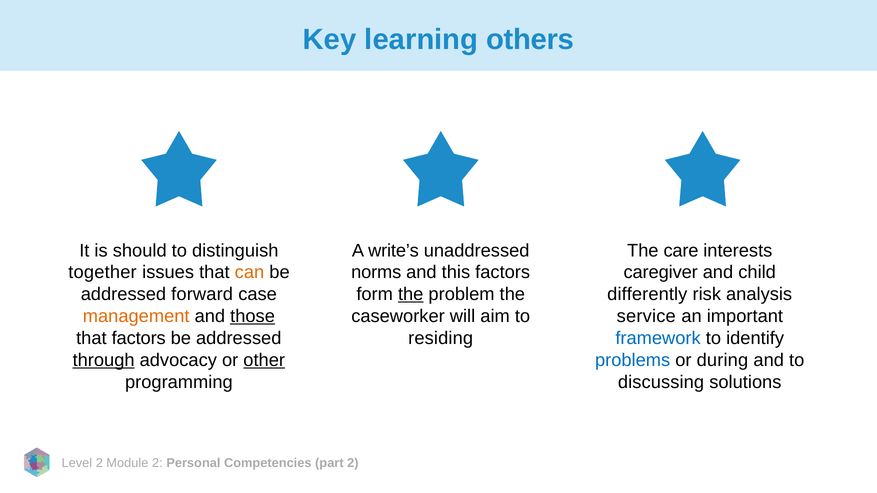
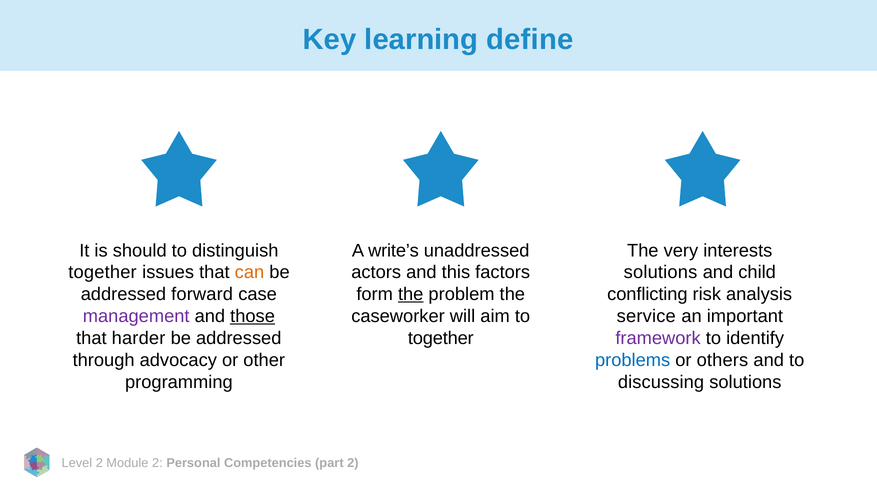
others: others -> define
care: care -> very
norms: norms -> actors
caregiver at (661, 273): caregiver -> solutions
differently: differently -> conflicting
management colour: orange -> purple
that factors: factors -> harder
residing at (441, 338): residing -> together
framework colour: blue -> purple
through underline: present -> none
other underline: present -> none
during: during -> others
